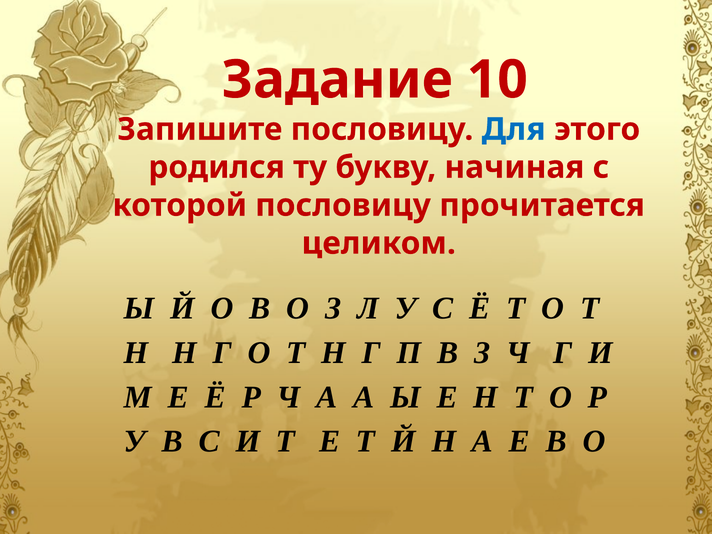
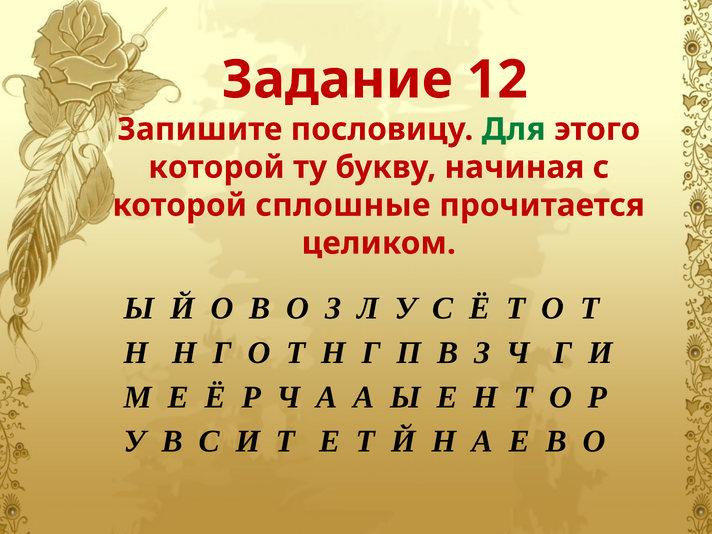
10: 10 -> 12
Для colour: blue -> green
родился at (217, 167): родился -> которой
которой пословицу: пословицу -> сплошные
